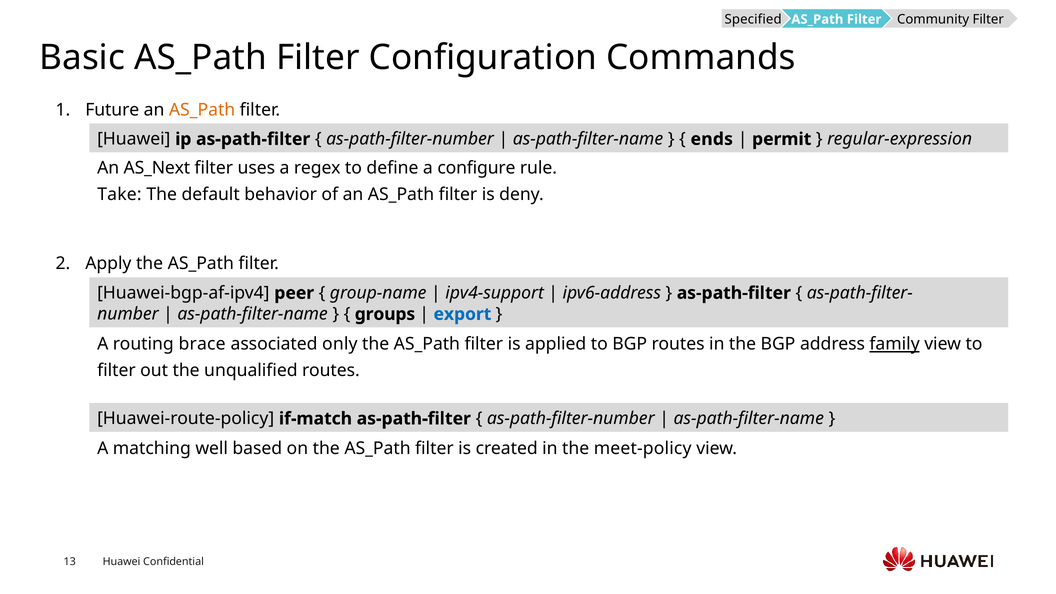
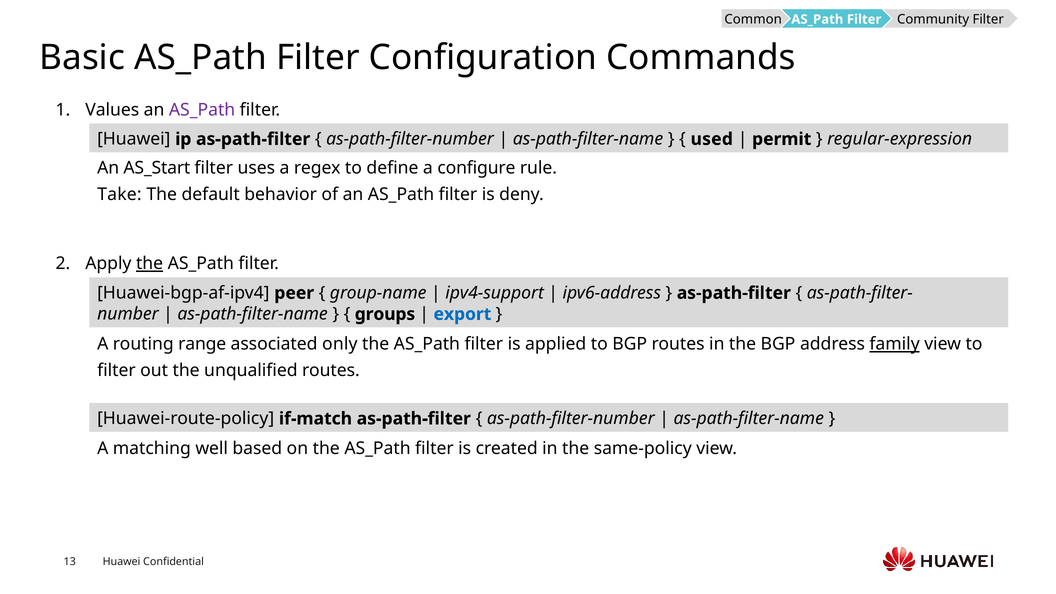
Specified: Specified -> Common
Future: Future -> Values
AS_Path at (202, 110) colour: orange -> purple
ends: ends -> used
AS_Next: AS_Next -> AS_Start
the at (150, 264) underline: none -> present
brace: brace -> range
meet-policy: meet-policy -> same-policy
